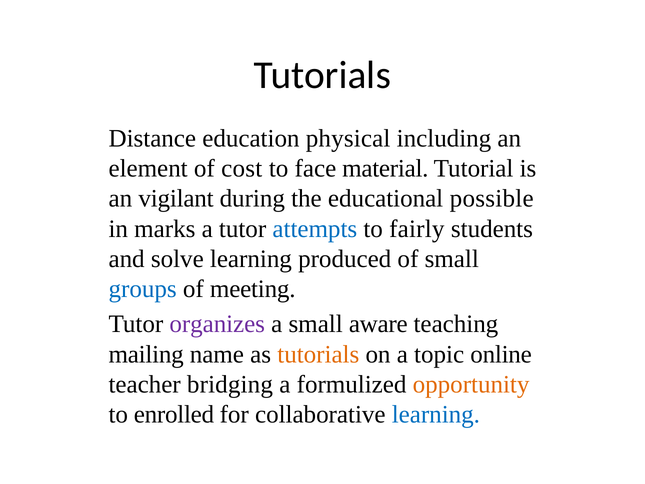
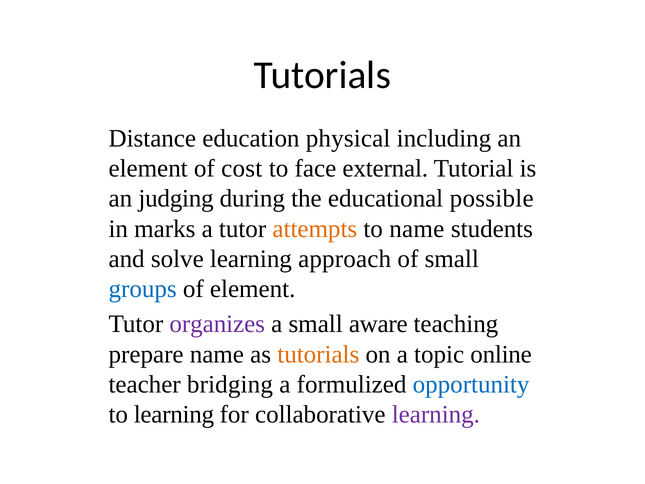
material: material -> external
vigilant: vigilant -> judging
attempts colour: blue -> orange
to fairly: fairly -> name
produced: produced -> approach
of meeting: meeting -> element
mailing: mailing -> prepare
opportunity colour: orange -> blue
to enrolled: enrolled -> learning
learning at (436, 414) colour: blue -> purple
